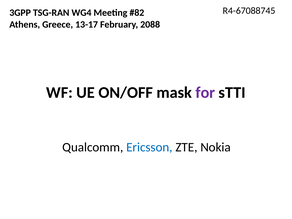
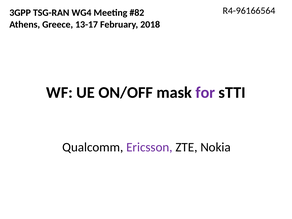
R4-67088745: R4-67088745 -> R4-96166564
2088: 2088 -> 2018
Ericsson colour: blue -> purple
